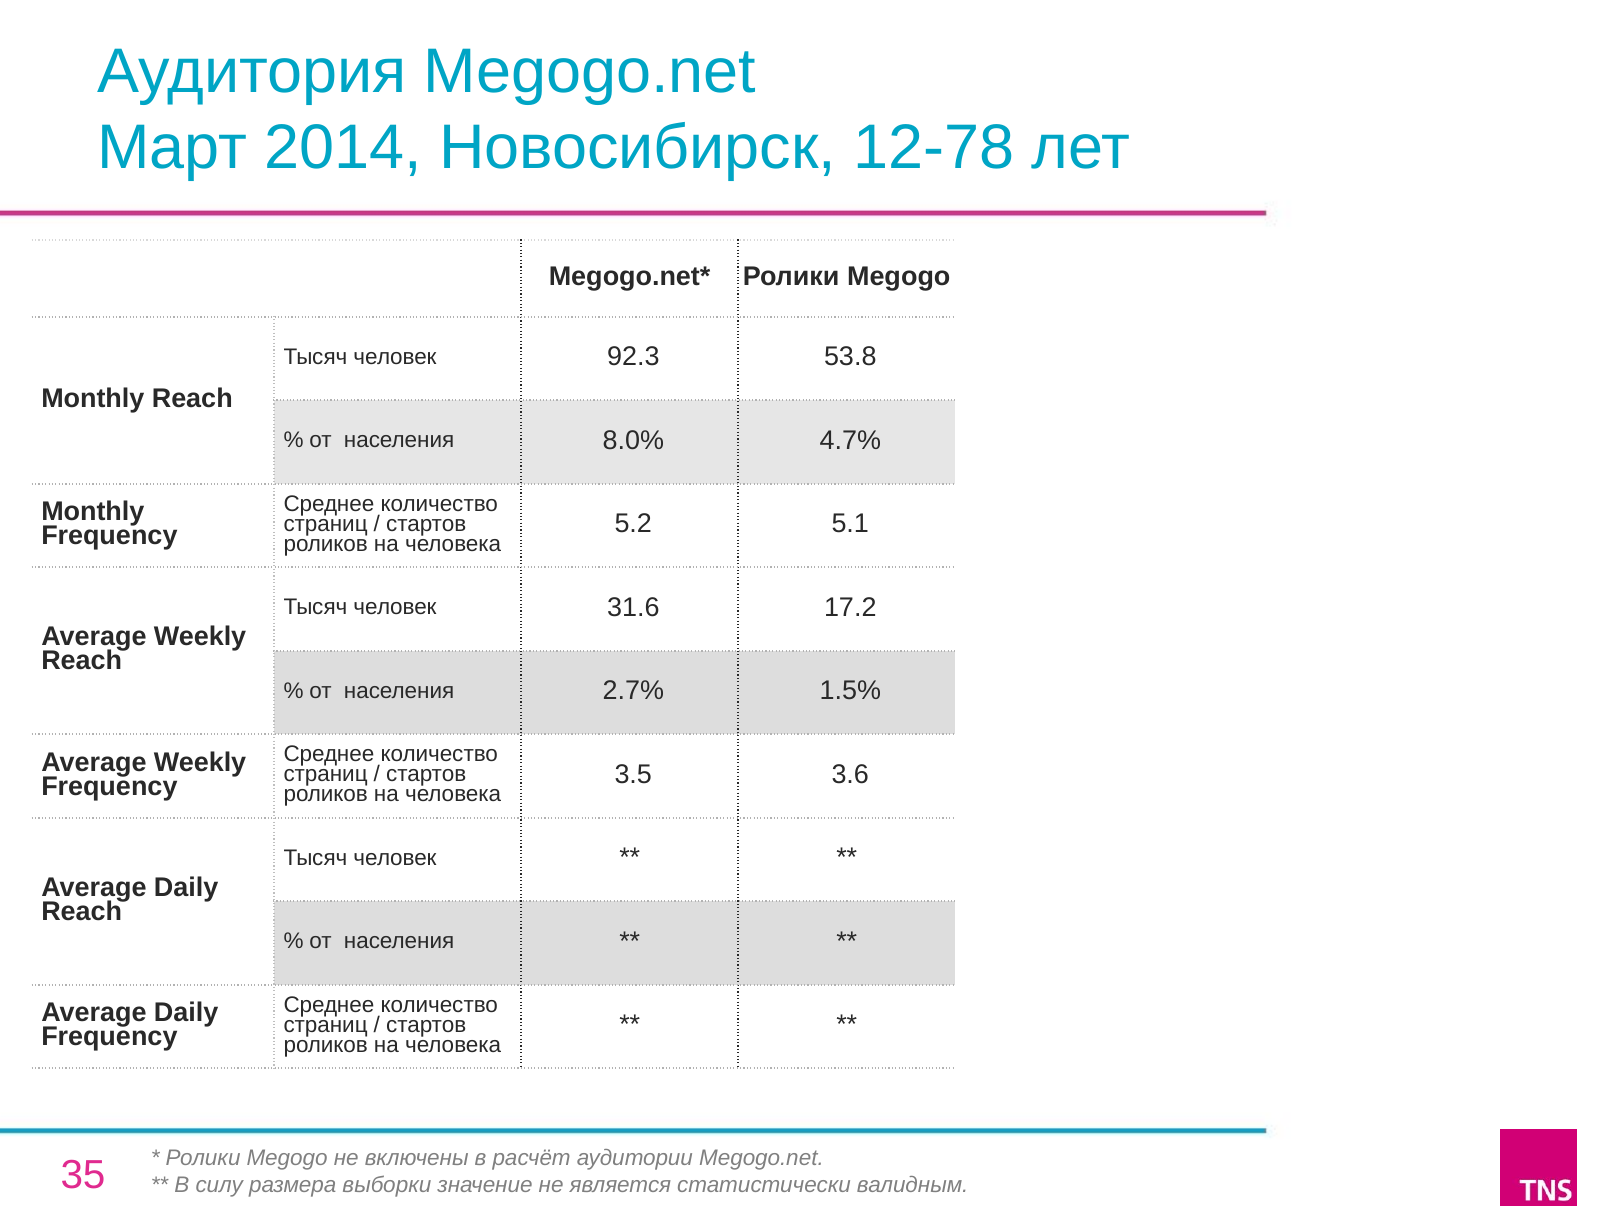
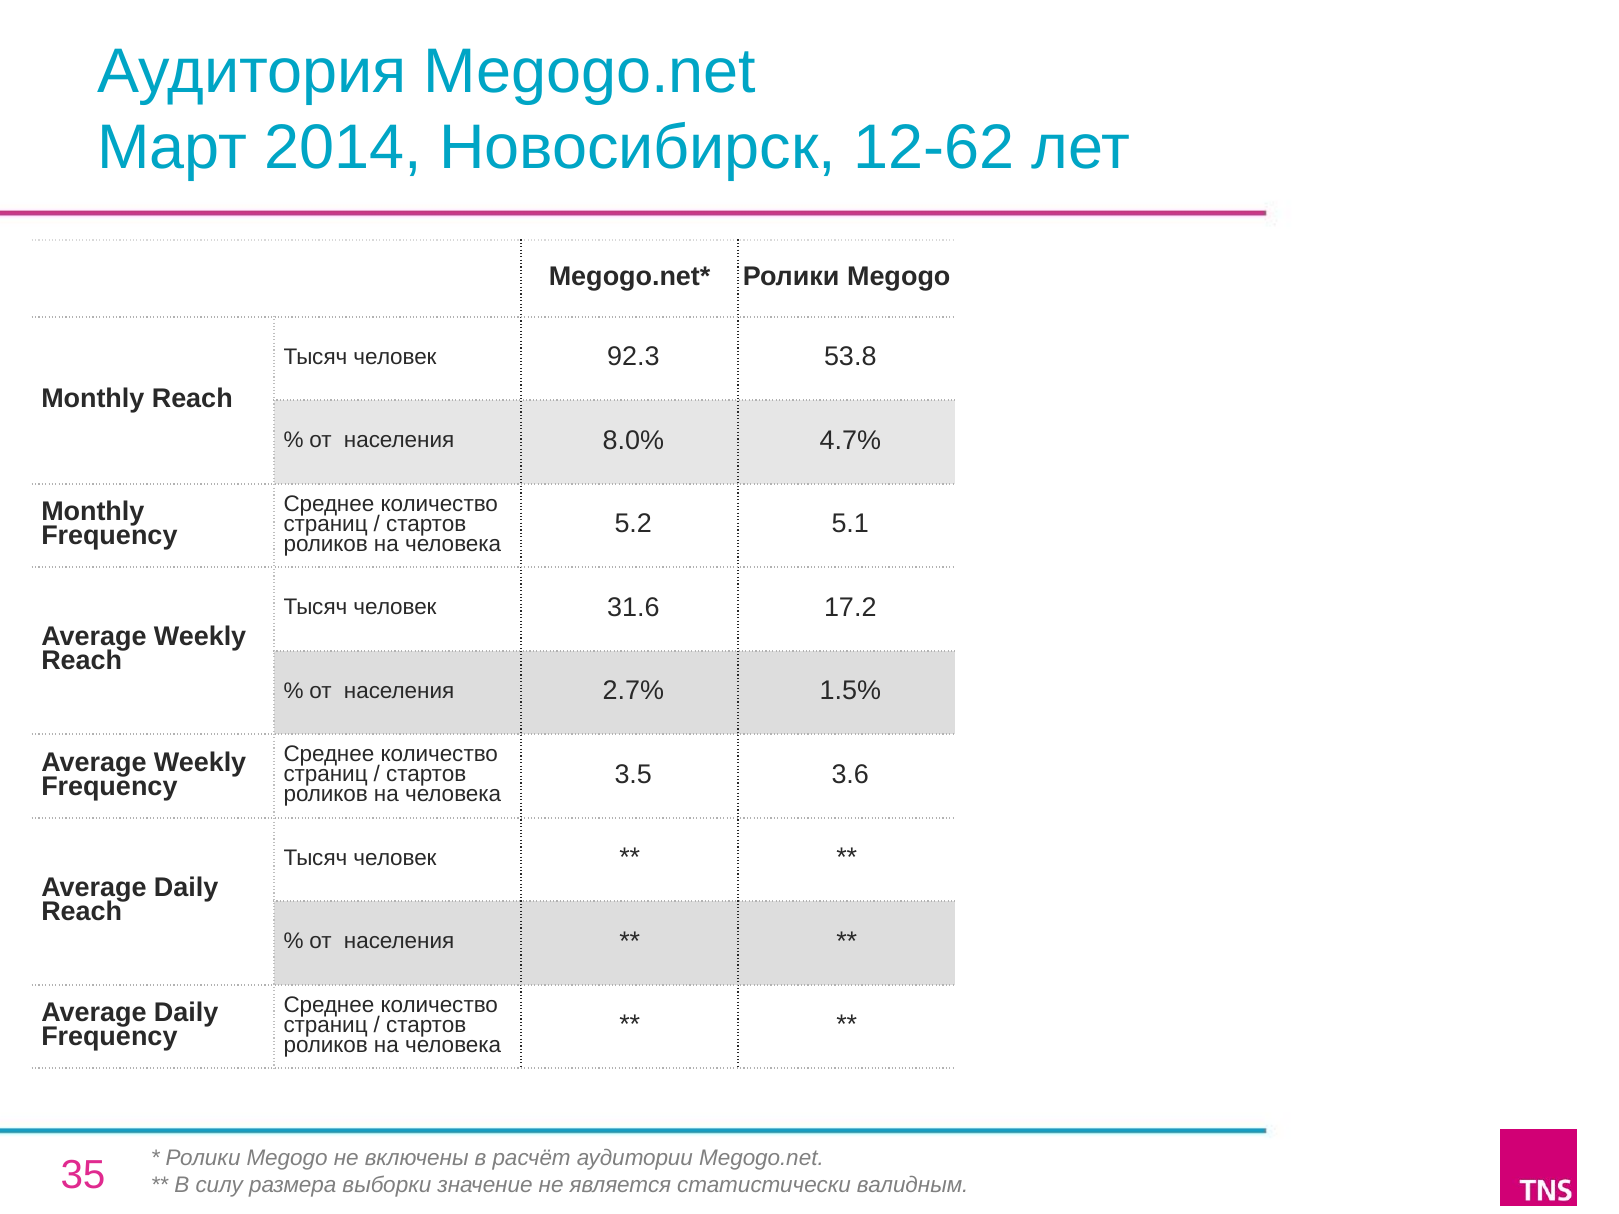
12-78: 12-78 -> 12-62
